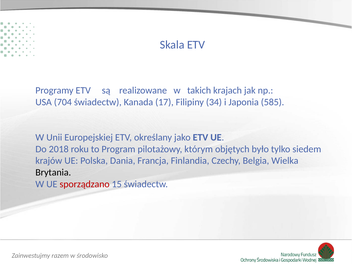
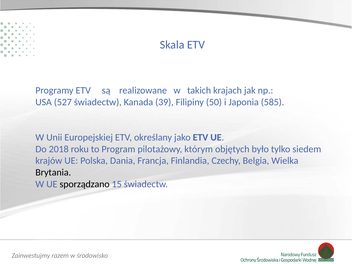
704: 704 -> 527
17: 17 -> 39
34: 34 -> 50
sporządzano colour: red -> black
